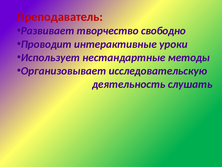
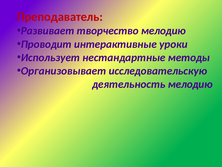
творчество свободно: свободно -> мелодию
деятельность слушать: слушать -> мелодию
